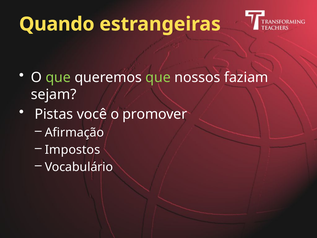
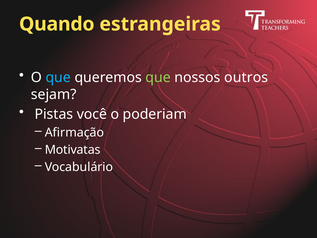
que at (58, 77) colour: light green -> light blue
faziam: faziam -> outros
promover: promover -> poderiam
Impostos: Impostos -> Motivatas
